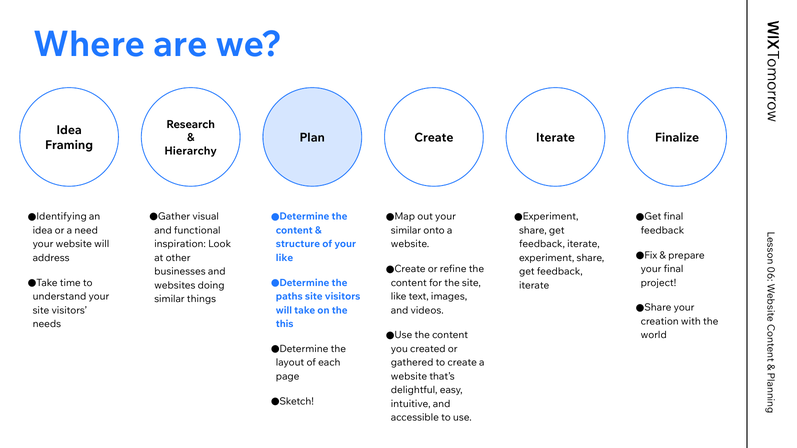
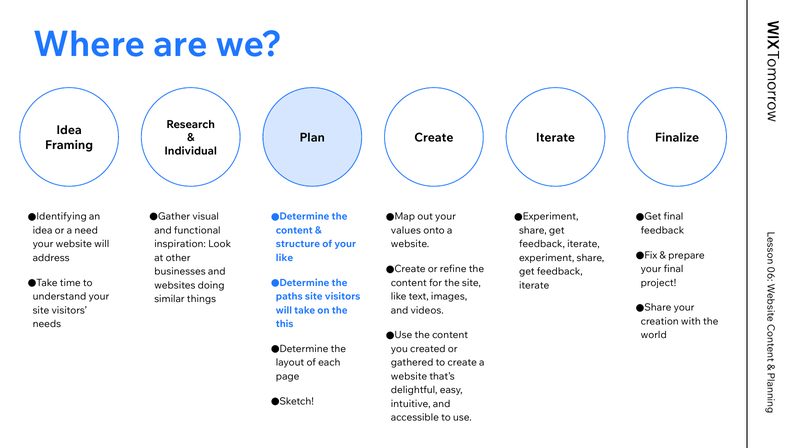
Hierarchy: Hierarchy -> Individual
similar at (406, 231): similar -> values
